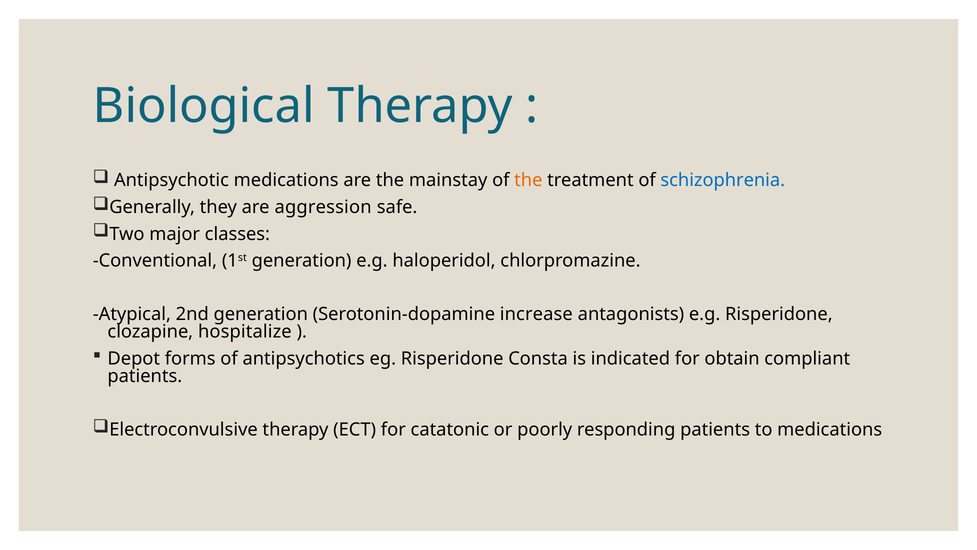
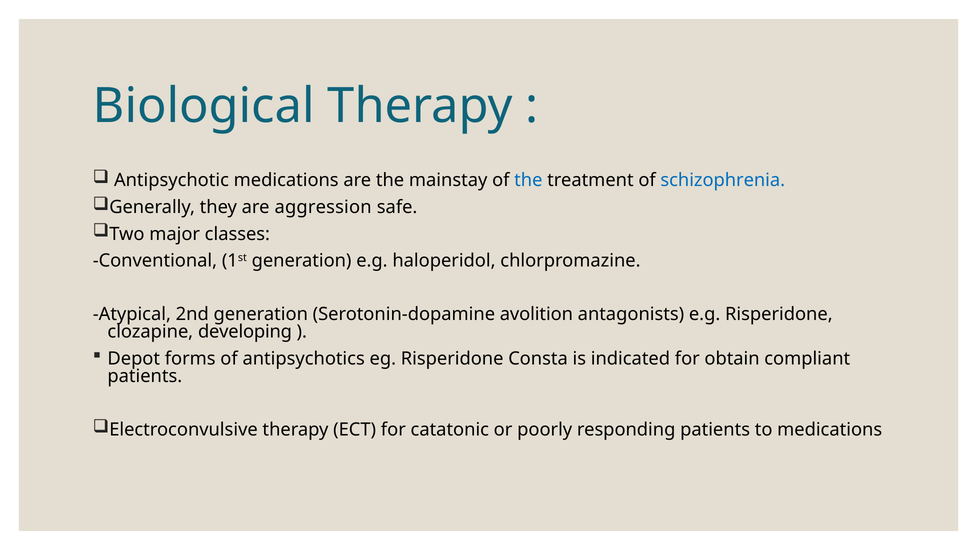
the at (528, 180) colour: orange -> blue
increase: increase -> avolition
hospitalize: hospitalize -> developing
